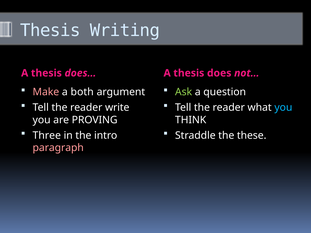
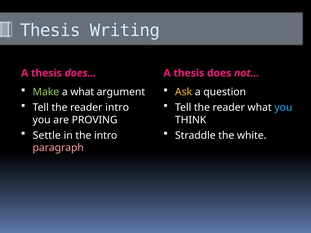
Make colour: pink -> light green
a both: both -> what
Ask colour: light green -> yellow
reader write: write -> intro
Three: Three -> Settle
these: these -> white
